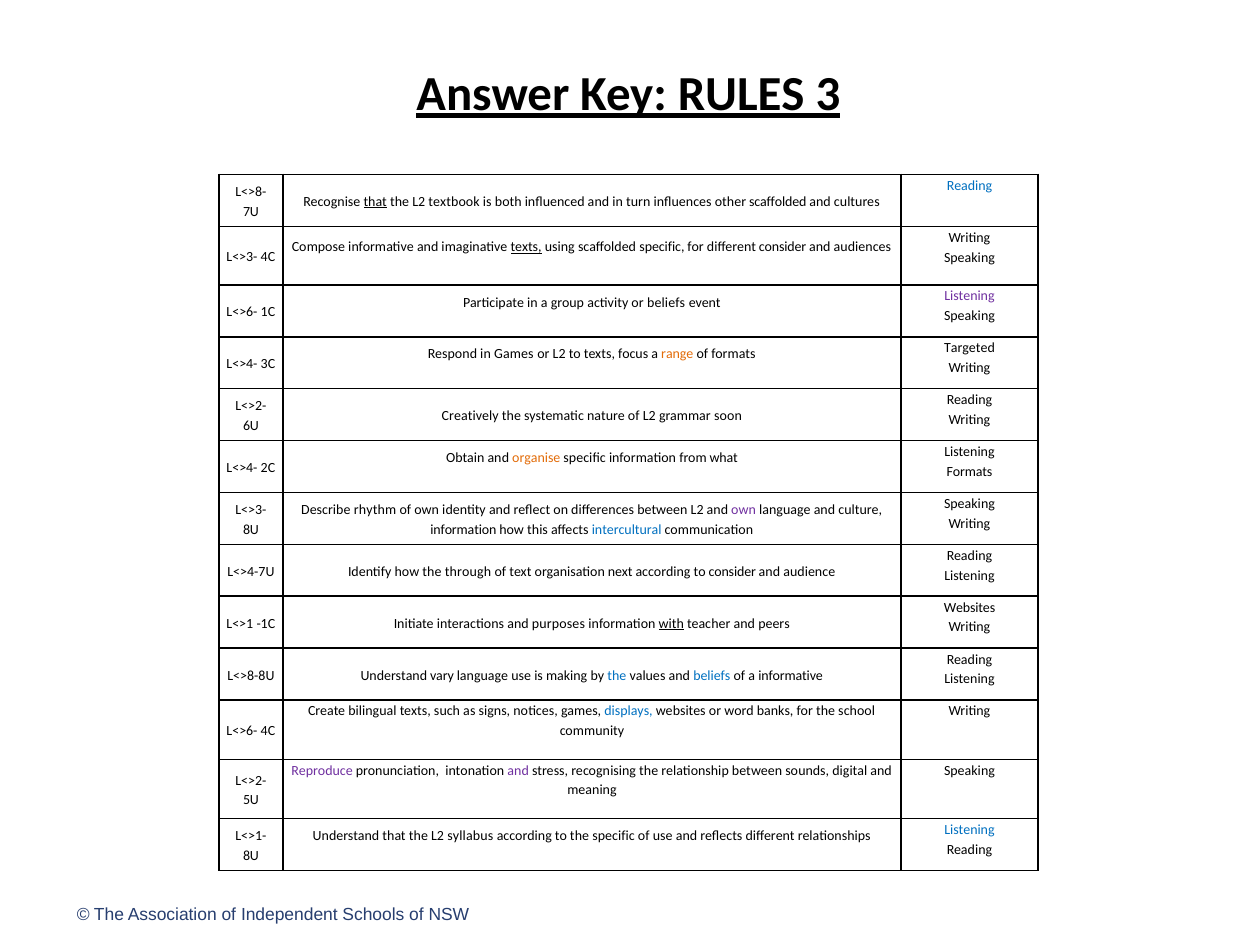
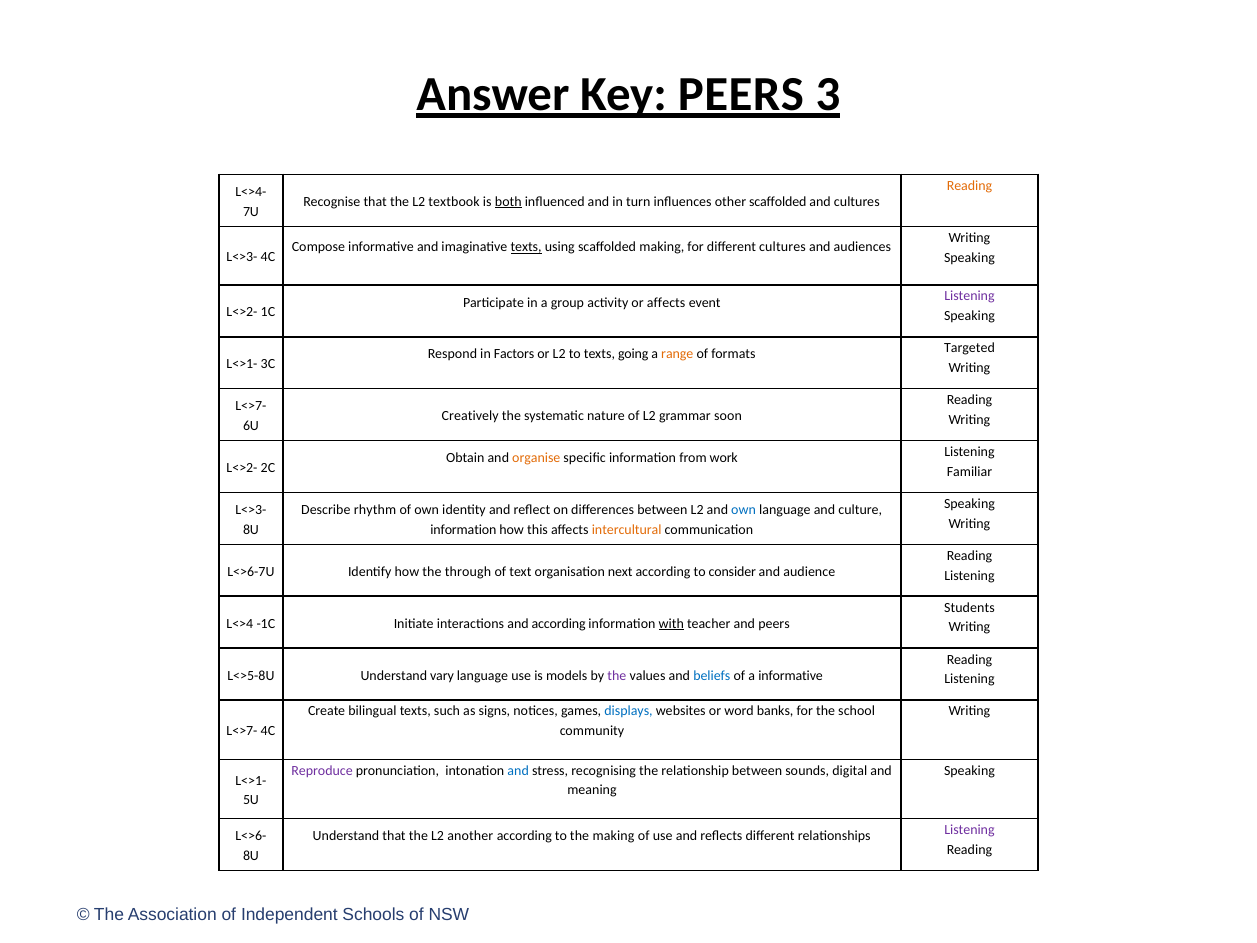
Key RULES: RULES -> PEERS
Reading at (969, 186) colour: blue -> orange
L<>8-: L<>8- -> L<>4-
that at (375, 202) underline: present -> none
both underline: none -> present
scaffolded specific: specific -> making
different consider: consider -> cultures
or beliefs: beliefs -> affects
L<>6- at (242, 312): L<>6- -> L<>2-
in Games: Games -> Factors
focus: focus -> going
L<>4- at (242, 364): L<>4- -> L<>1-
L<>2- at (251, 406): L<>2- -> L<>7-
what: what -> work
L<>4- at (242, 468): L<>4- -> L<>2-
Formats at (970, 472): Formats -> Familiar
own at (744, 510) colour: purple -> blue
intercultural colour: blue -> orange
L<>4-7U: L<>4-7U -> L<>6-7U
Websites at (970, 607): Websites -> Students
L<>1: L<>1 -> L<>4
and purposes: purposes -> according
L<>8-8U: L<>8-8U -> L<>5-8U
making: making -> models
the at (617, 675) colour: blue -> purple
L<>6- at (242, 731): L<>6- -> L<>7-
and at (518, 770) colour: purple -> blue
L<>2- at (251, 780): L<>2- -> L<>1-
L<>1-: L<>1- -> L<>6-
syllabus: syllabus -> another
the specific: specific -> making
Listening at (969, 830) colour: blue -> purple
